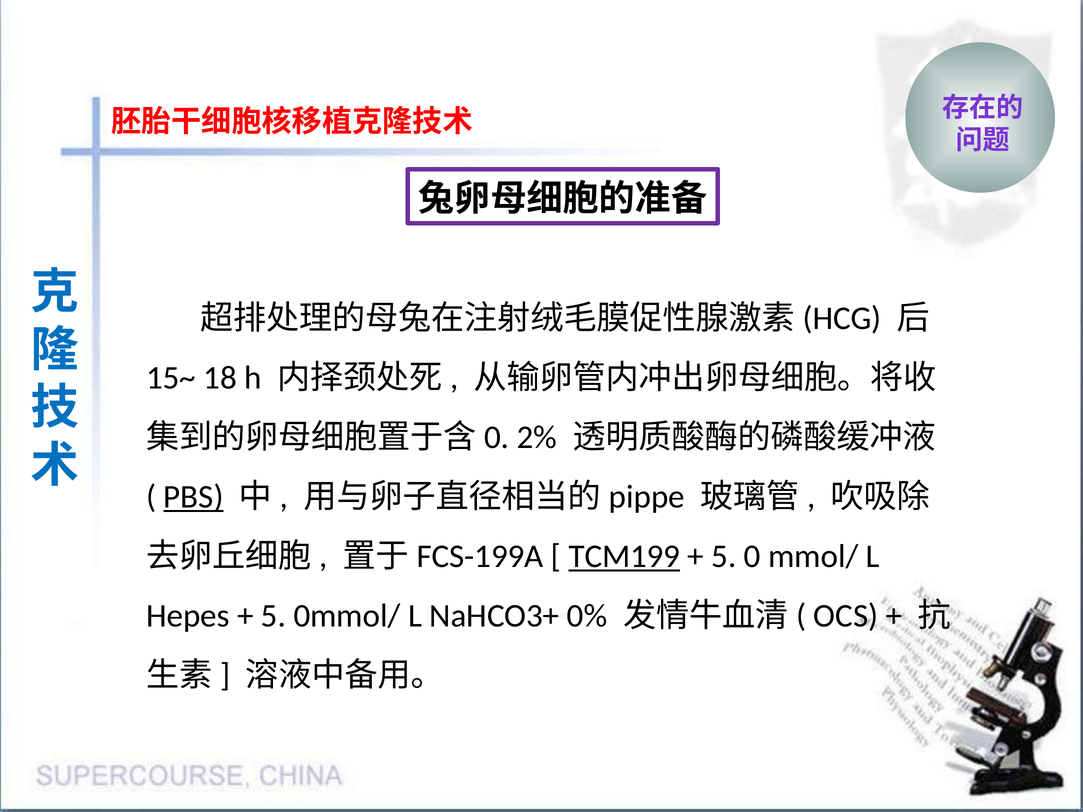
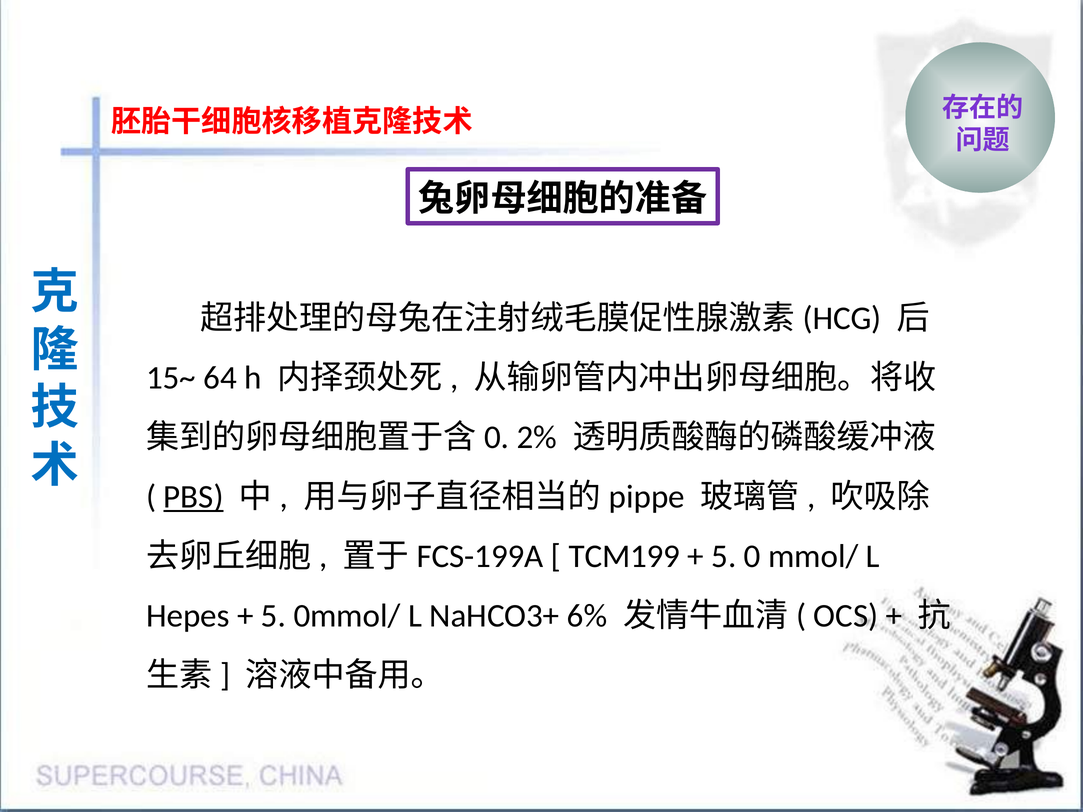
18: 18 -> 64
TCM199 underline: present -> none
0%: 0% -> 6%
